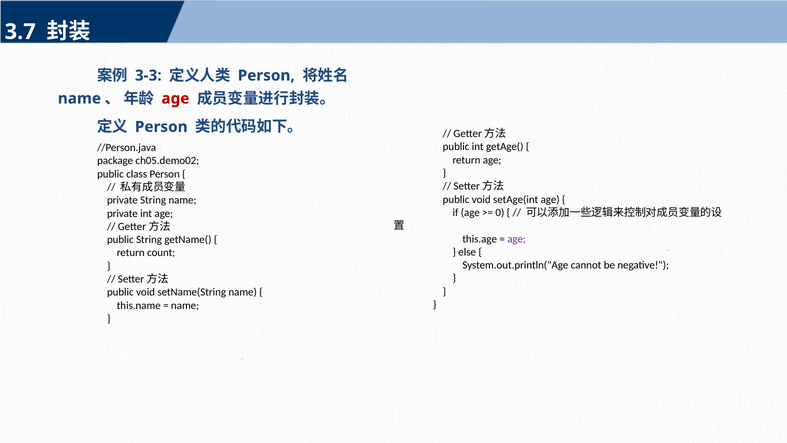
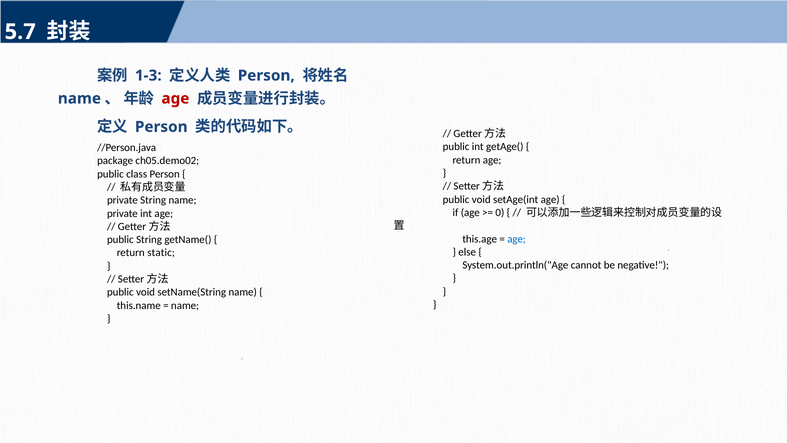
3.7: 3.7 -> 5.7
3-3: 3-3 -> 1-3
age at (517, 239) colour: purple -> blue
count: count -> static
